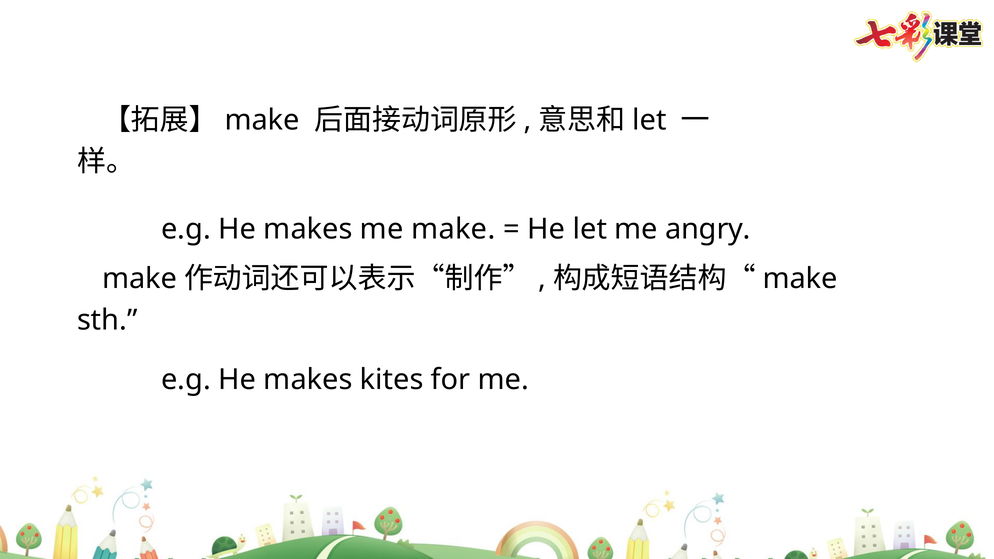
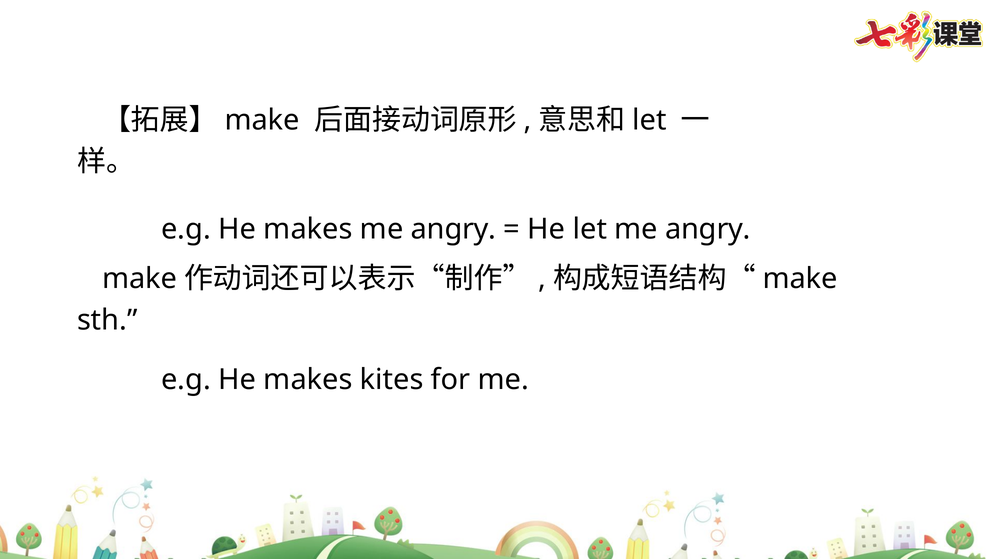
makes me make: make -> angry
